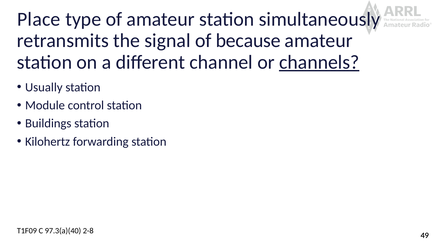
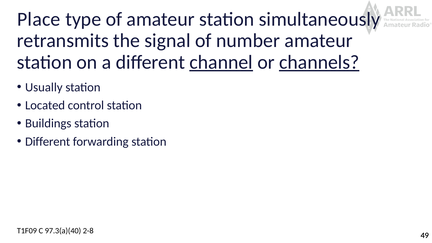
because: because -> number
channel underline: none -> present
Module: Module -> Located
Kilohertz at (48, 142): Kilohertz -> Different
